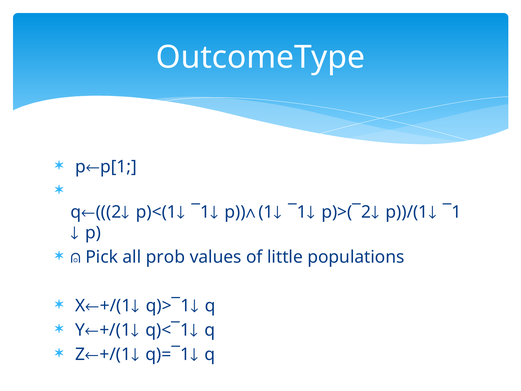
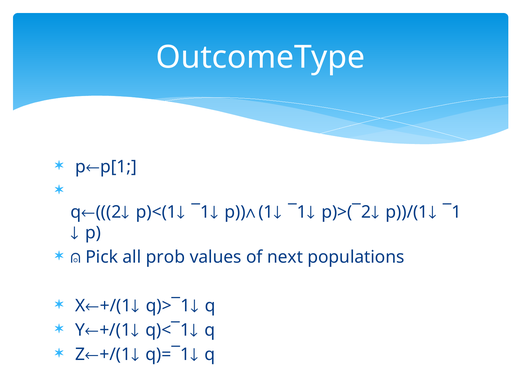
little: little -> next
